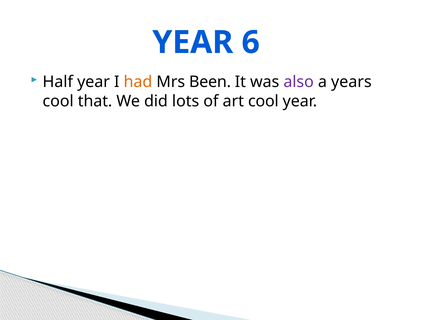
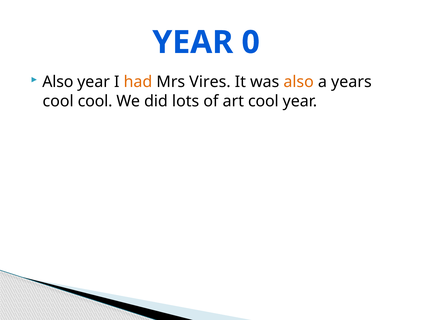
6: 6 -> 0
Half at (58, 82): Half -> Also
Been: Been -> Vires
also at (299, 82) colour: purple -> orange
cool that: that -> cool
